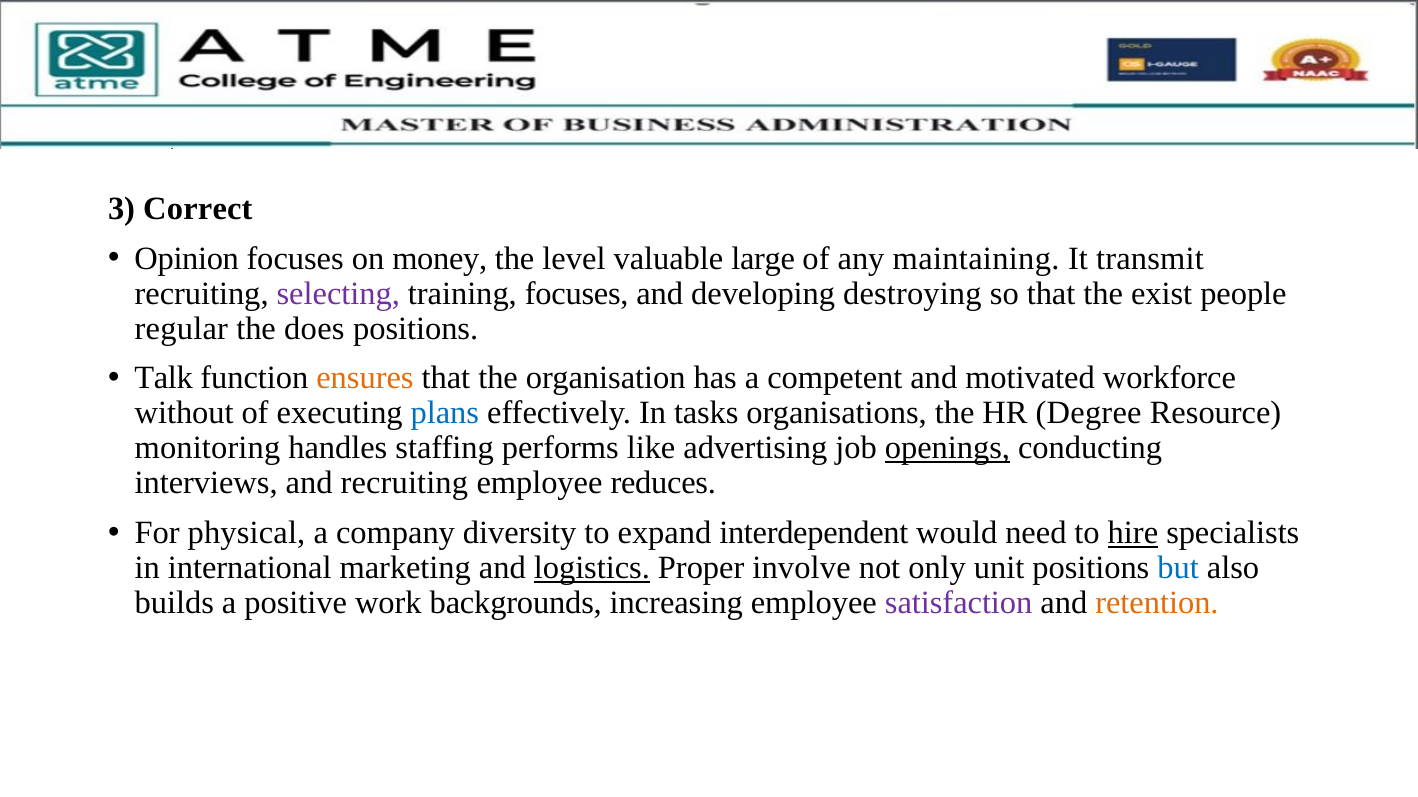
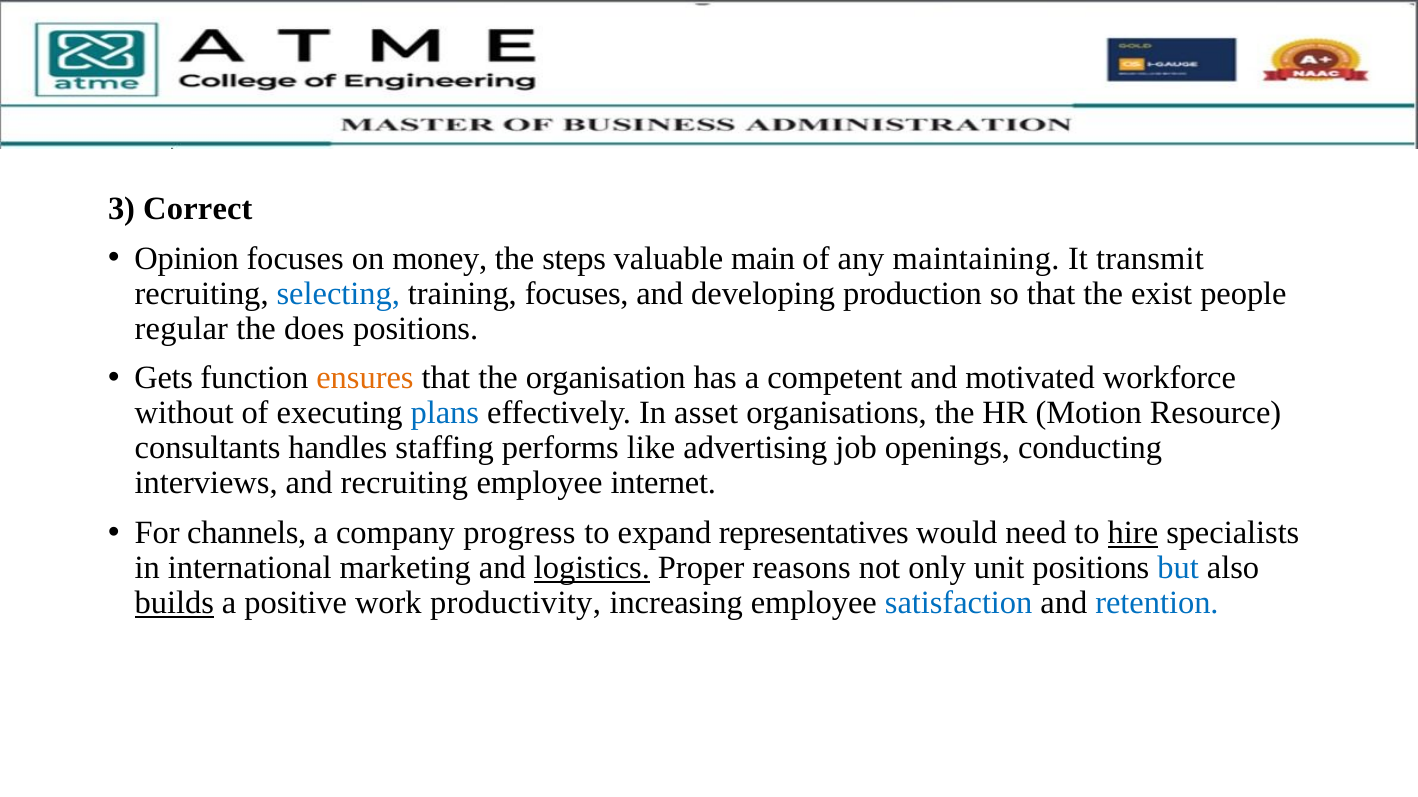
level: level -> steps
large: large -> main
selecting colour: purple -> blue
destroying: destroying -> production
Talk: Talk -> Gets
tasks: tasks -> asset
Degree: Degree -> Motion
monitoring: monitoring -> consultants
openings underline: present -> none
reduces: reduces -> internet
physical: physical -> channels
diversity: diversity -> progress
interdependent: interdependent -> representatives
involve: involve -> reasons
builds underline: none -> present
backgrounds: backgrounds -> productivity
satisfaction colour: purple -> blue
retention colour: orange -> blue
